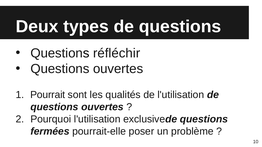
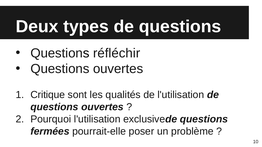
Pourrait: Pourrait -> Critique
